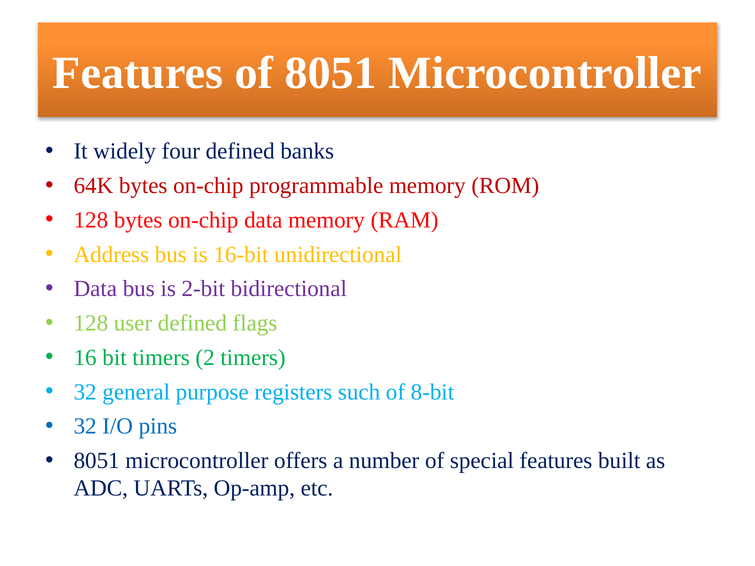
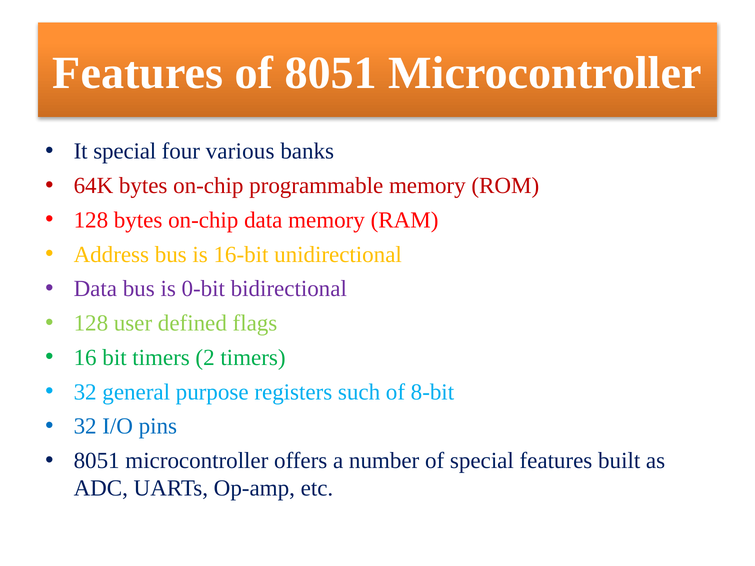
It widely: widely -> special
four defined: defined -> various
2-bit: 2-bit -> 0-bit
